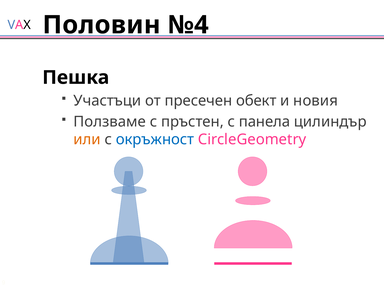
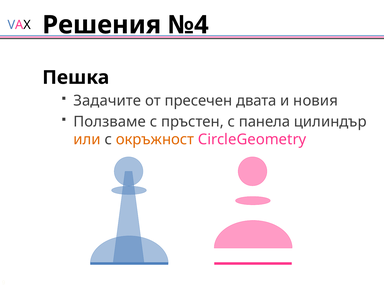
Половин: Половин -> Решения
Участъци: Участъци -> Задачите
обект: обект -> двата
окръжност colour: blue -> orange
